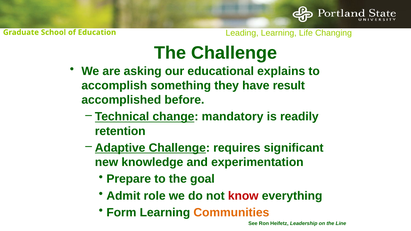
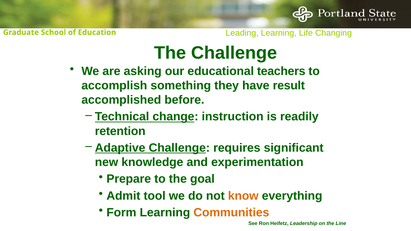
explains: explains -> teachers
mandatory: mandatory -> instruction
role: role -> tool
know colour: red -> orange
